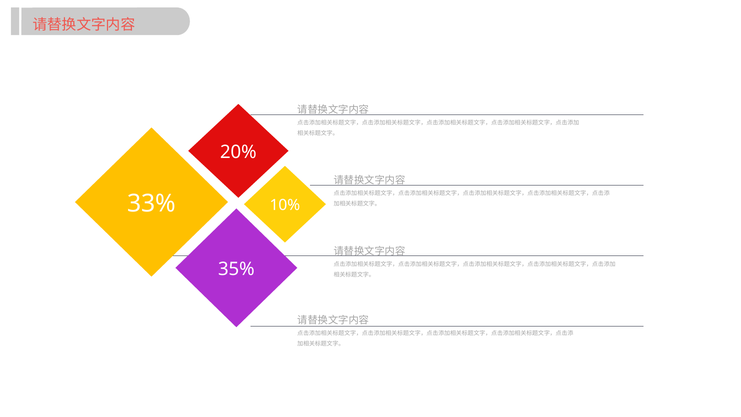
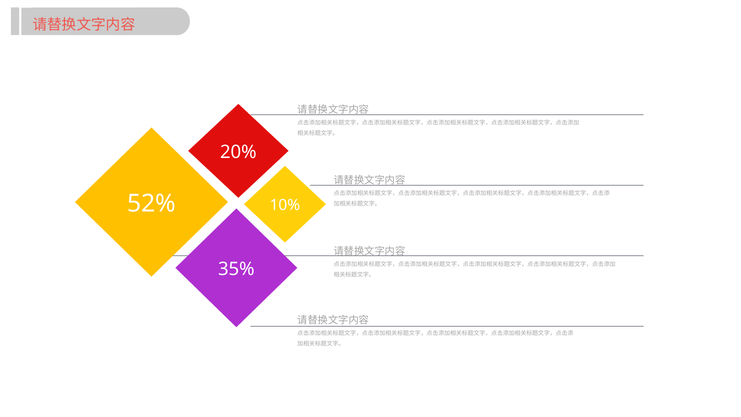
33%: 33% -> 52%
